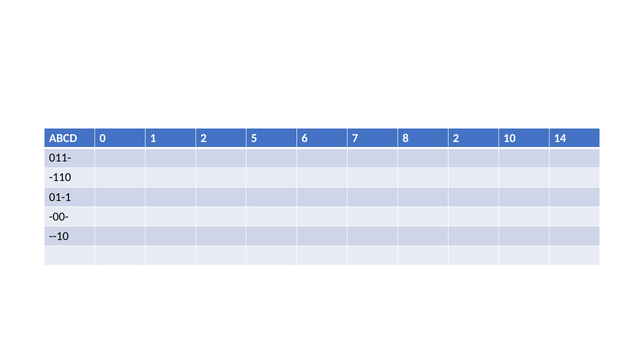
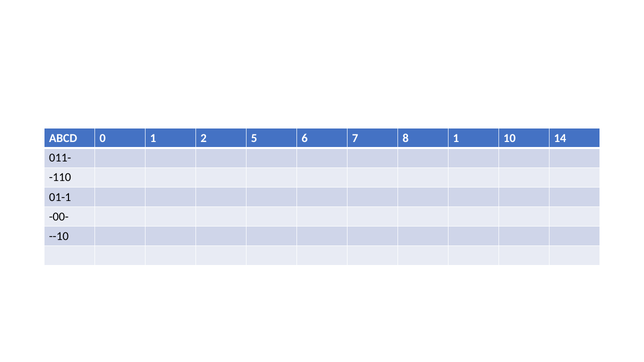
8 2: 2 -> 1
